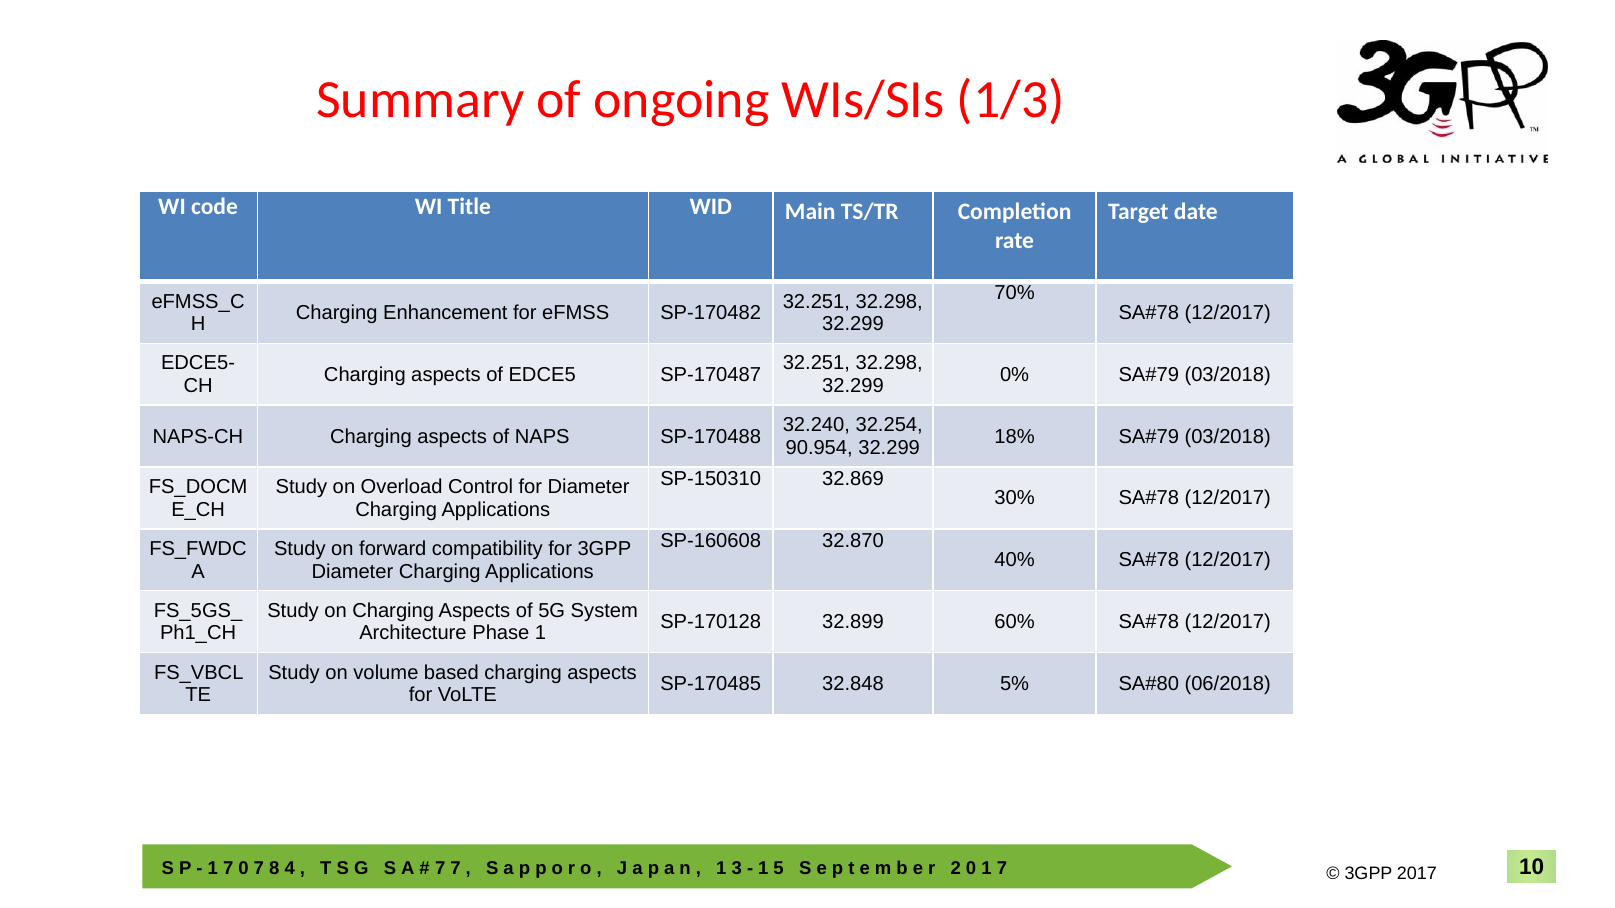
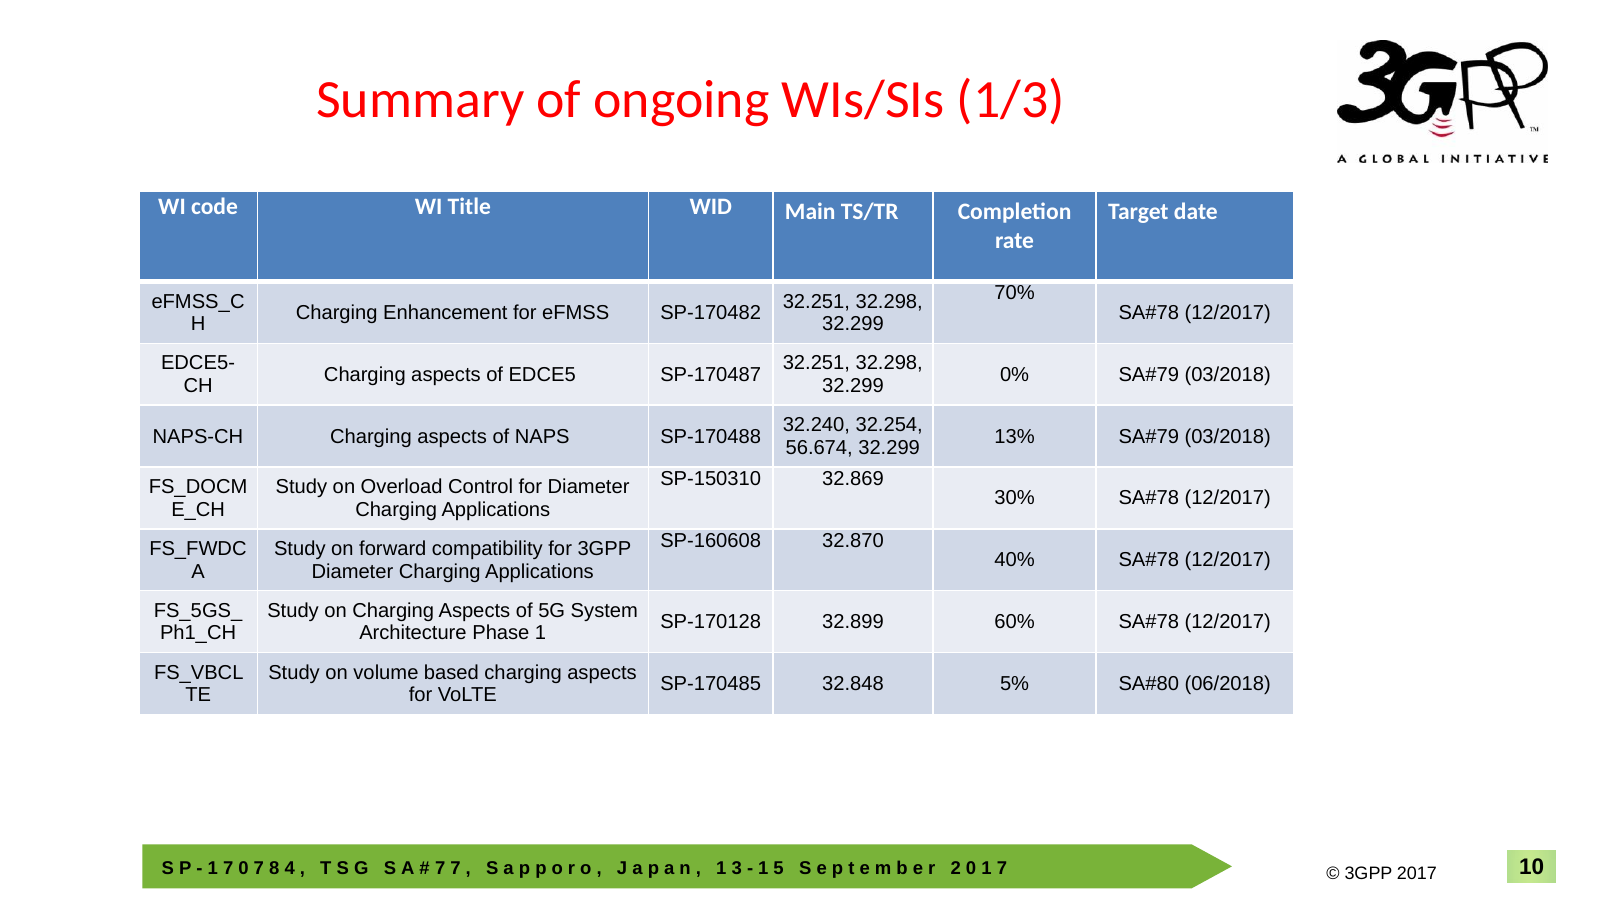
18%: 18% -> 13%
90.954: 90.954 -> 56.674
